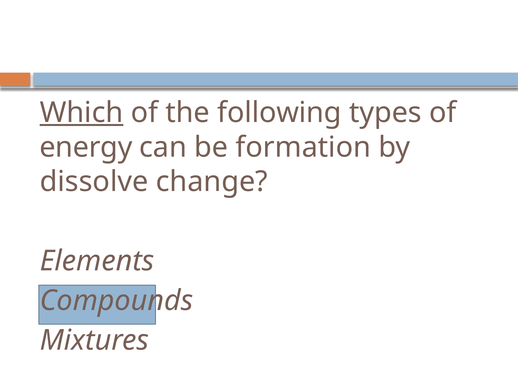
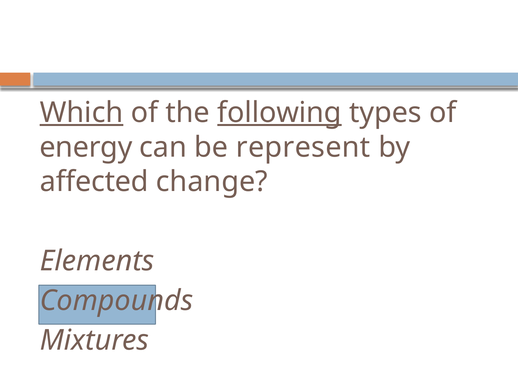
following underline: none -> present
formation: formation -> represent
dissolve: dissolve -> affected
